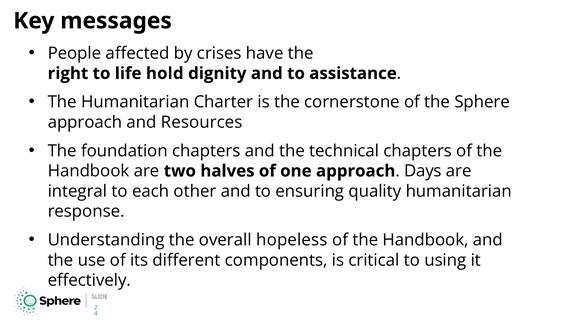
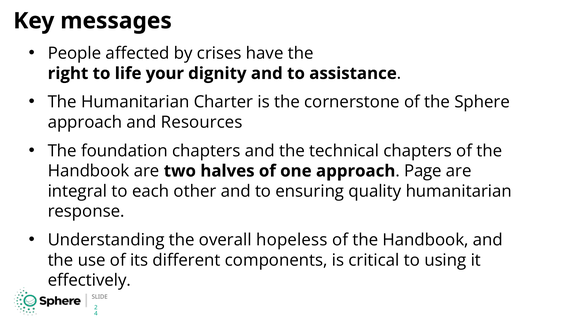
hold: hold -> your
Days: Days -> Page
